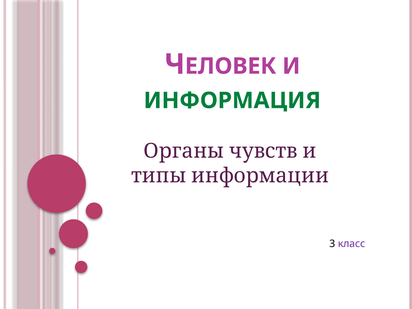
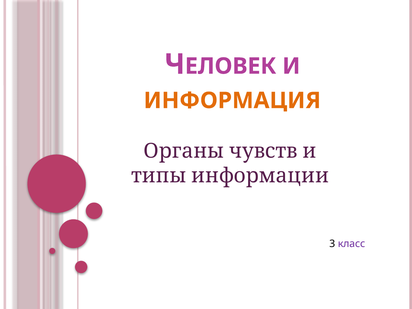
ИНФОРМАЦИЯ colour: green -> orange
